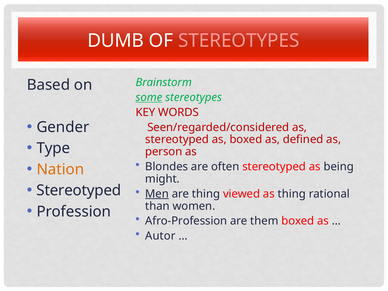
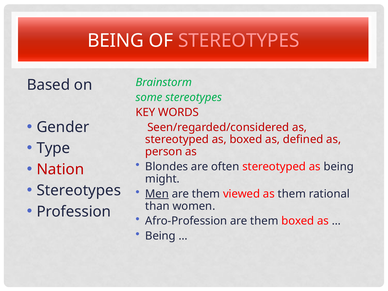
DUMB at (116, 41): DUMB -> BEING
some underline: present -> none
Nation colour: orange -> red
Stereotyped at (79, 190): Stereotyped -> Stereotypes
thing at (206, 194): thing -> them
as thing: thing -> them
Autor at (160, 236): Autor -> Being
